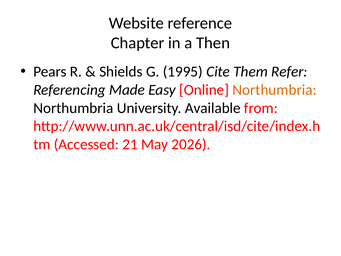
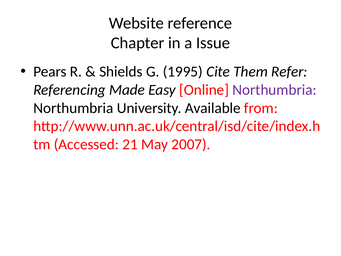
Then: Then -> Issue
Northumbria at (274, 90) colour: orange -> purple
2026: 2026 -> 2007
